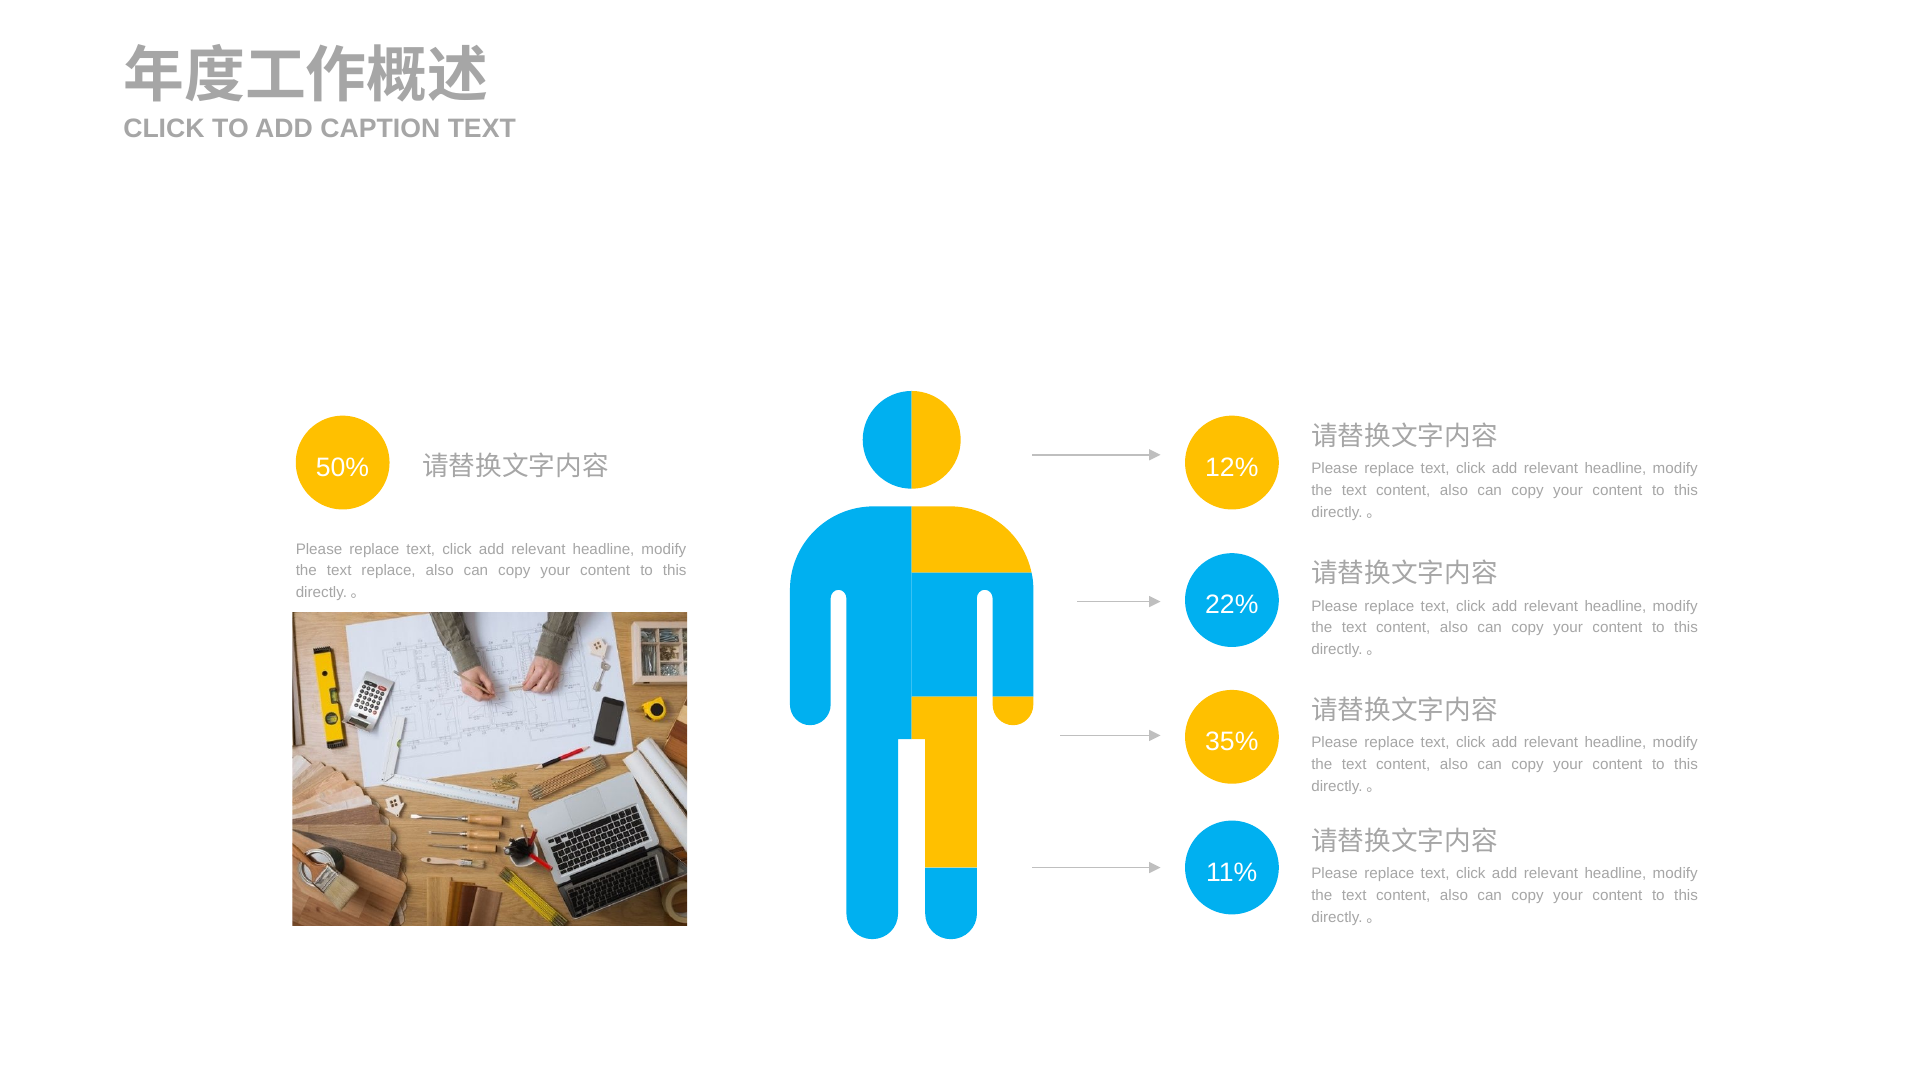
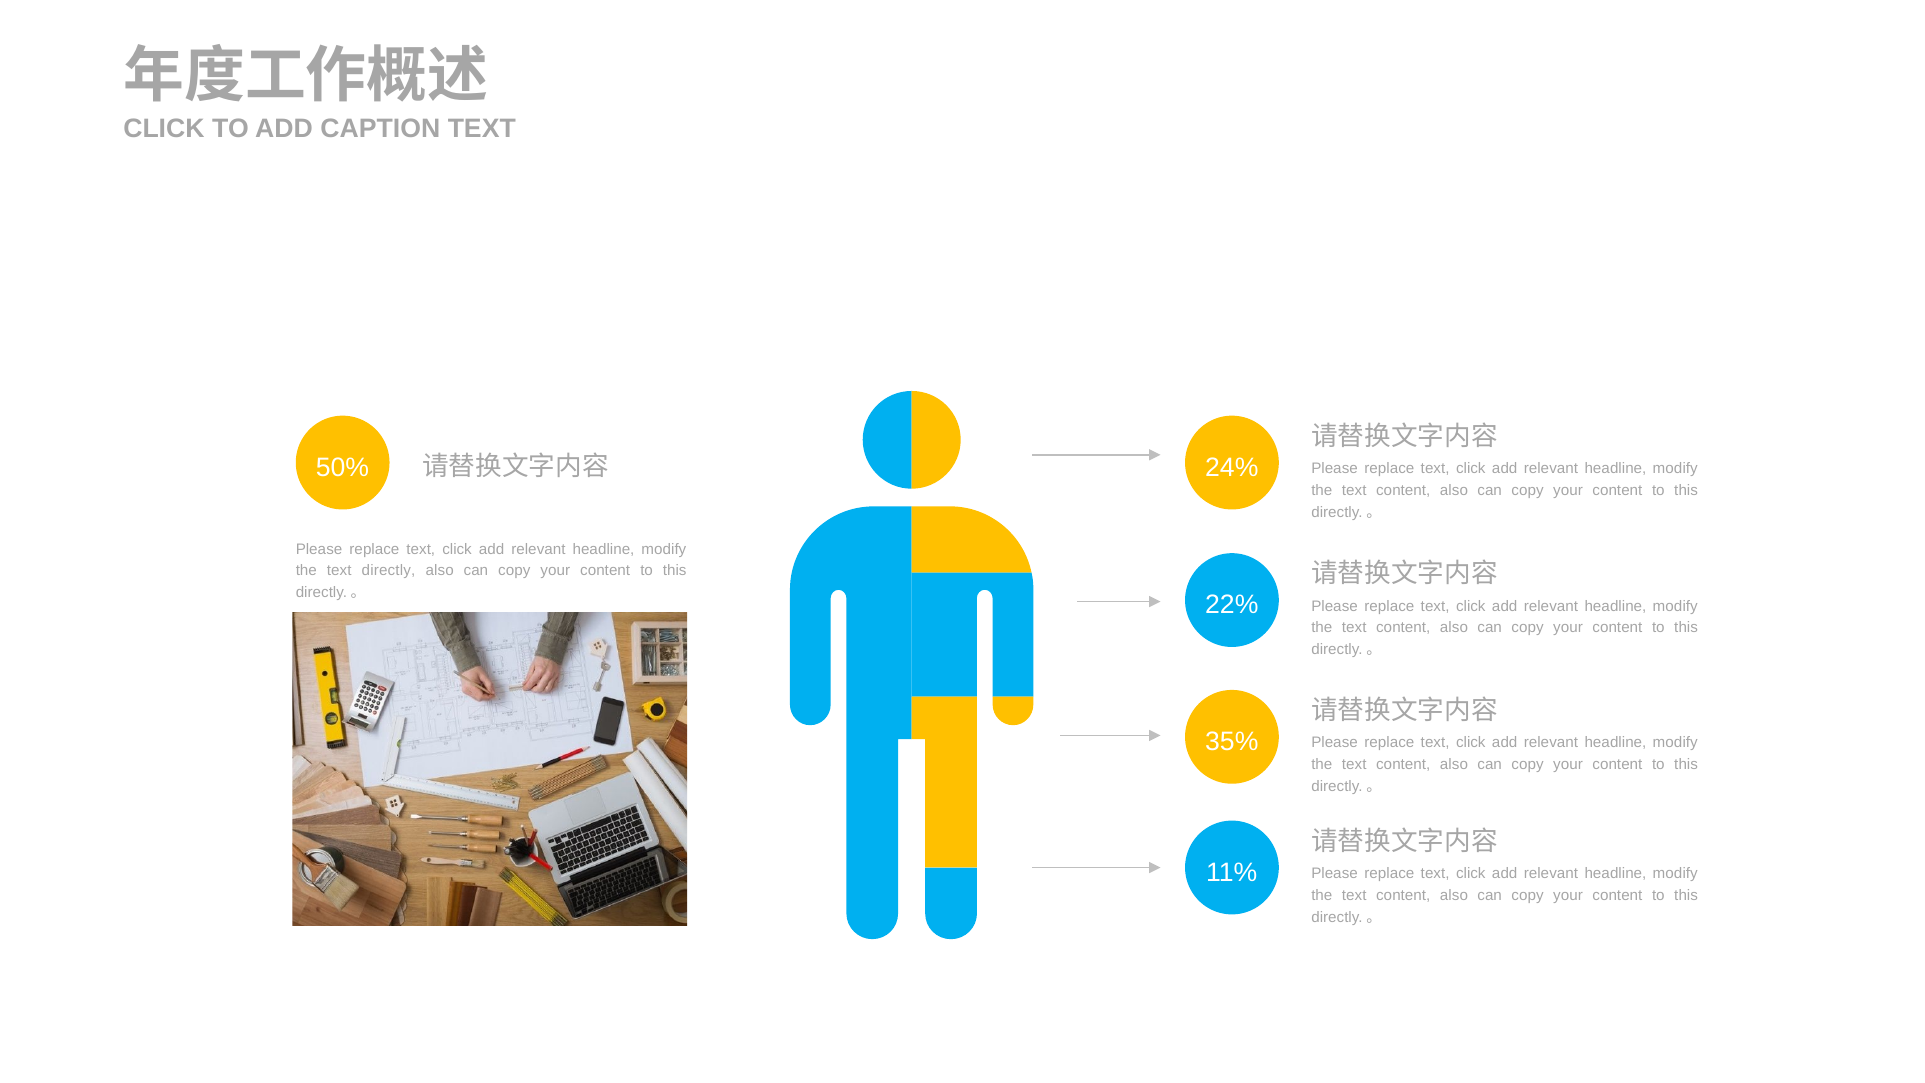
12%: 12% -> 24%
text replace: replace -> directly
